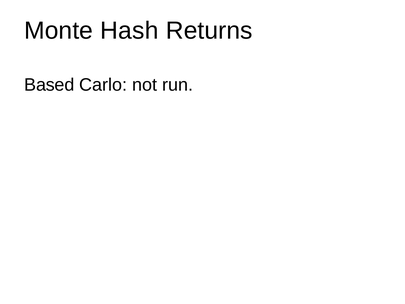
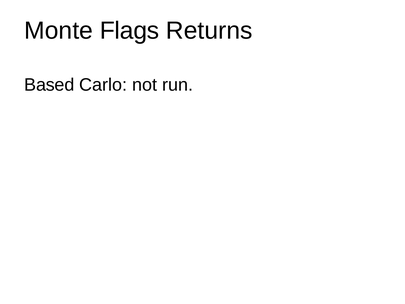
Hash: Hash -> Flags
